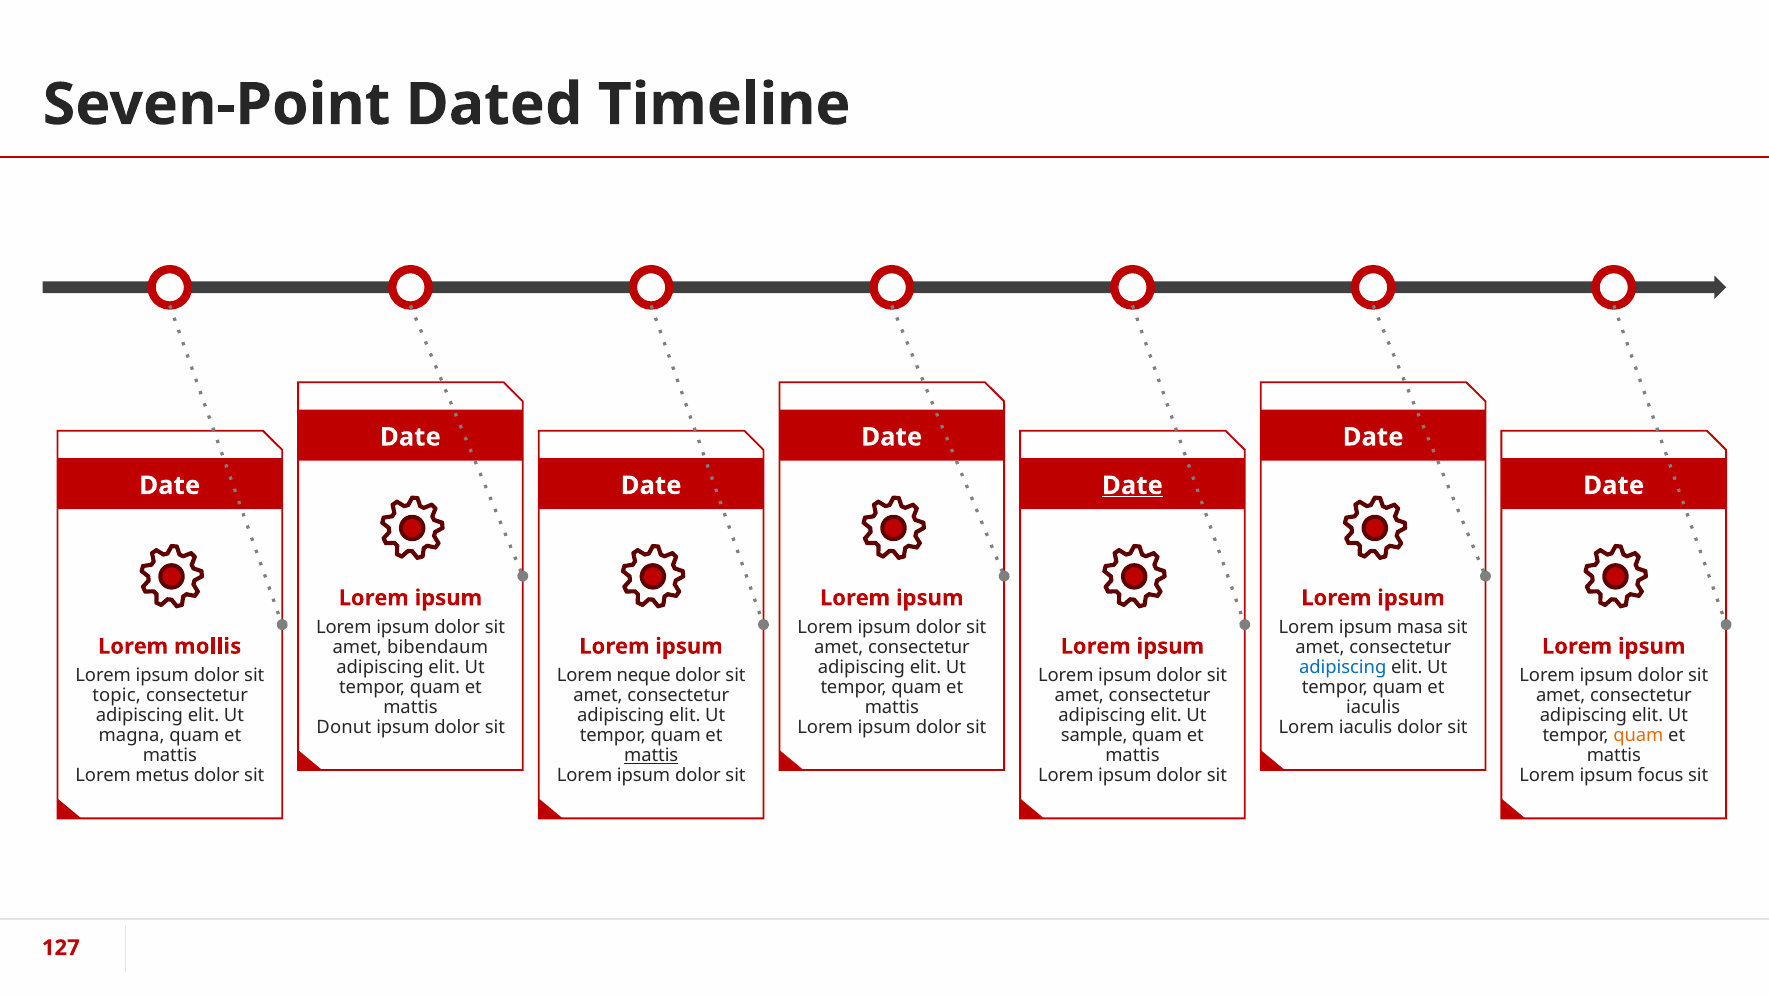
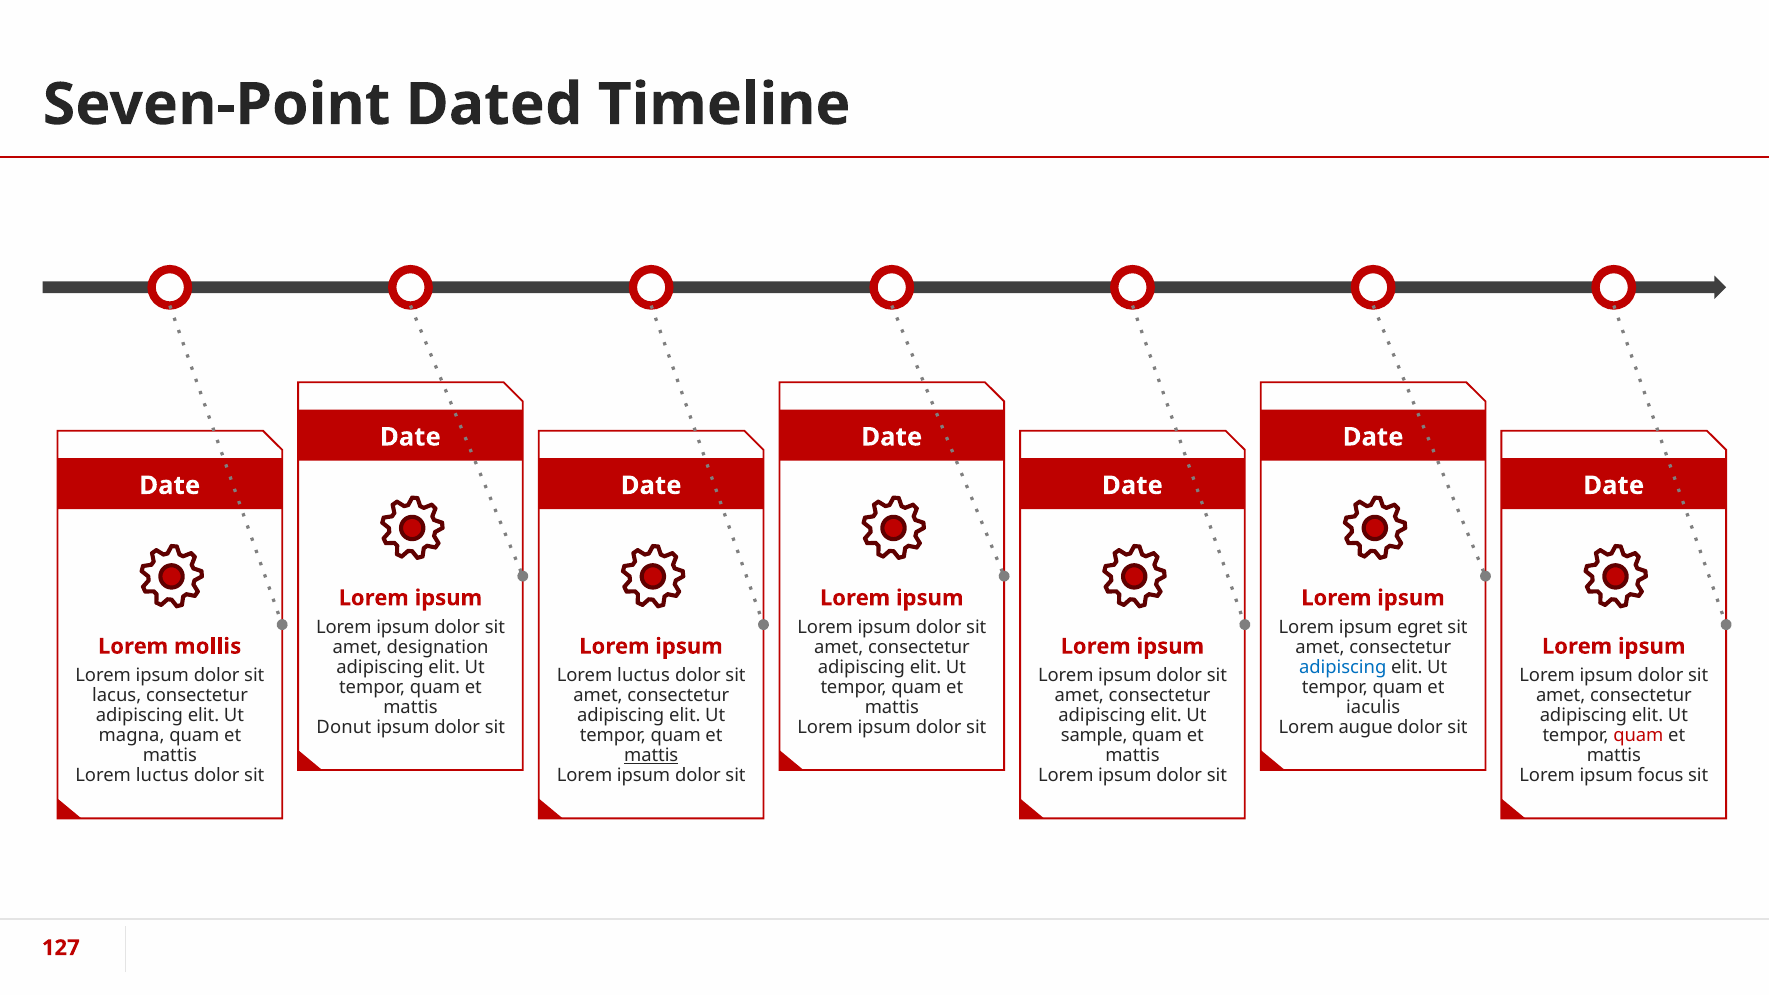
Date at (1132, 486) underline: present -> none
masa: masa -> egret
bibendaum: bibendaum -> designation
neque at (644, 676): neque -> luctus
topic: topic -> lacus
Lorem iaculis: iaculis -> augue
quam at (1638, 736) colour: orange -> red
metus at (162, 776): metus -> luctus
